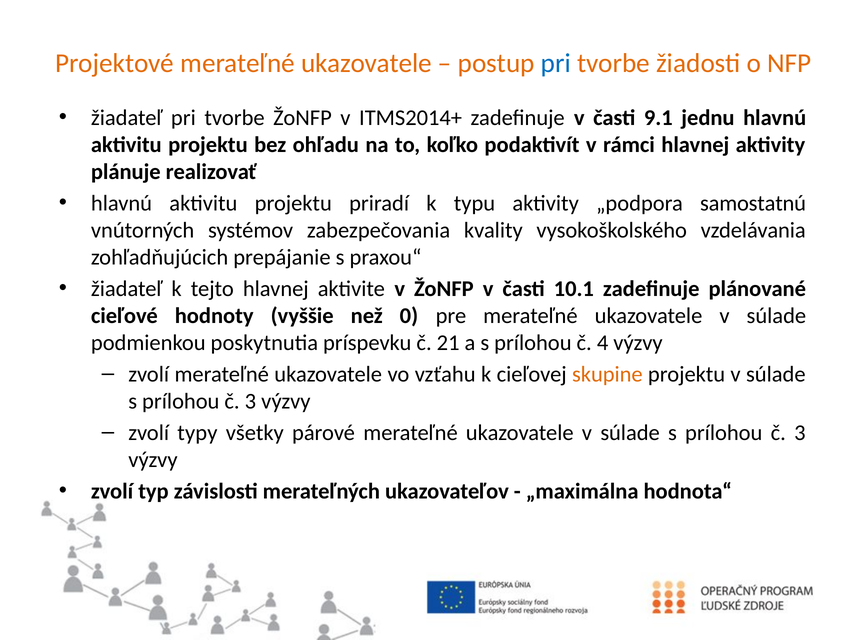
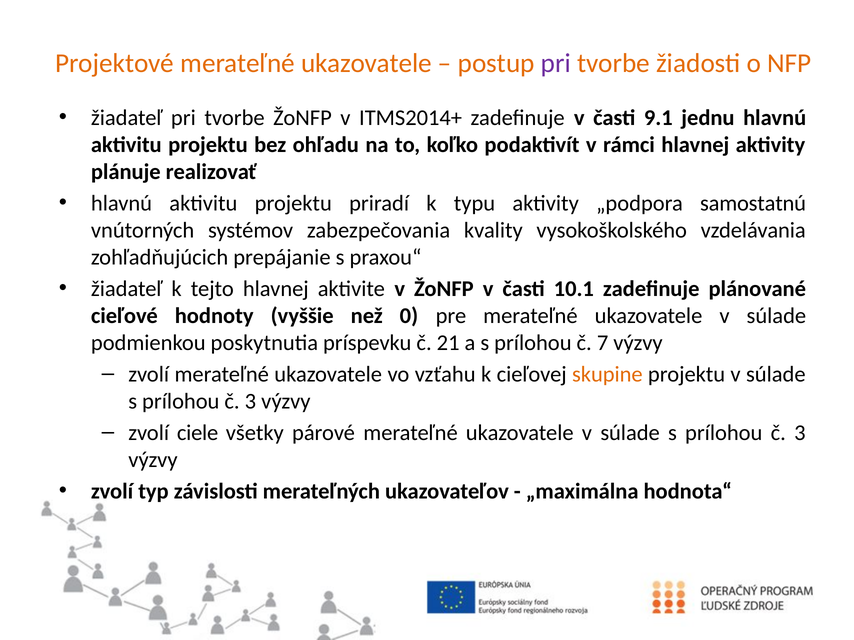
pri at (556, 63) colour: blue -> purple
4: 4 -> 7
typy: typy -> ciele
